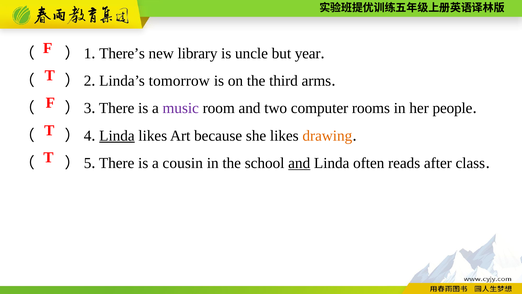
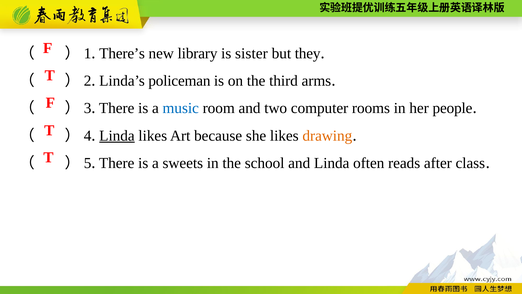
uncle: uncle -> sister
year: year -> they
tomorrow: tomorrow -> policeman
music colour: purple -> blue
cousin: cousin -> sweets
and at (299, 163) underline: present -> none
